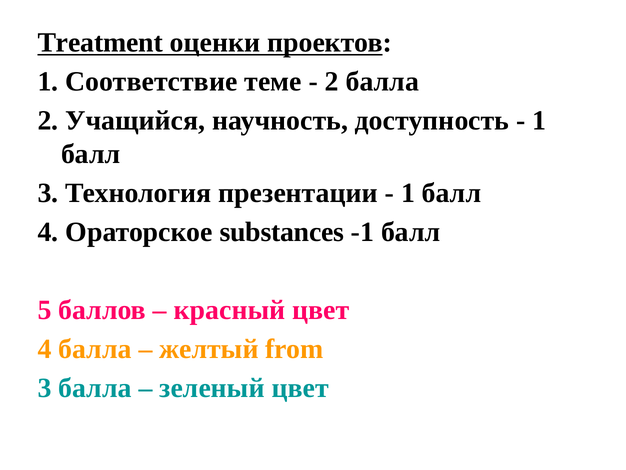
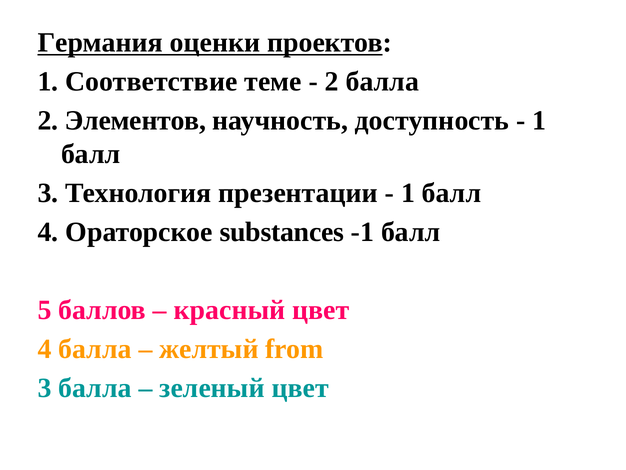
Treatment: Treatment -> Германия
Учащийся: Учащийся -> Элементов
